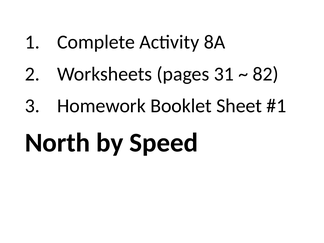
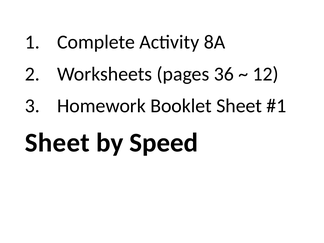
31: 31 -> 36
82: 82 -> 12
North at (57, 143): North -> Sheet
